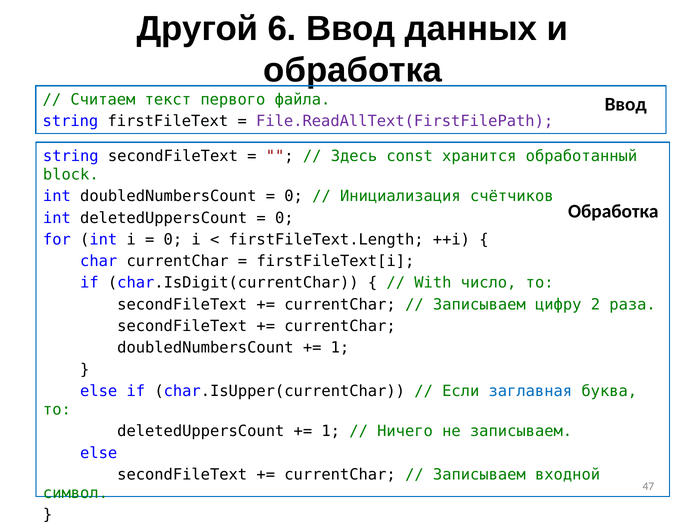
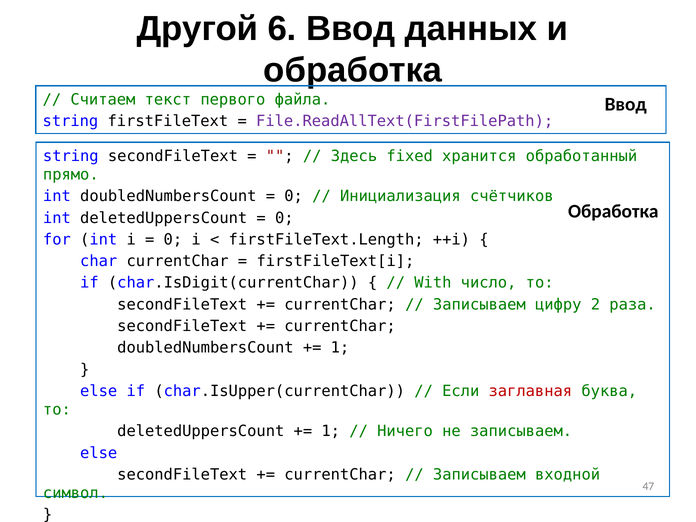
const: const -> fixed
block: block -> прямо
заглавная colour: blue -> red
